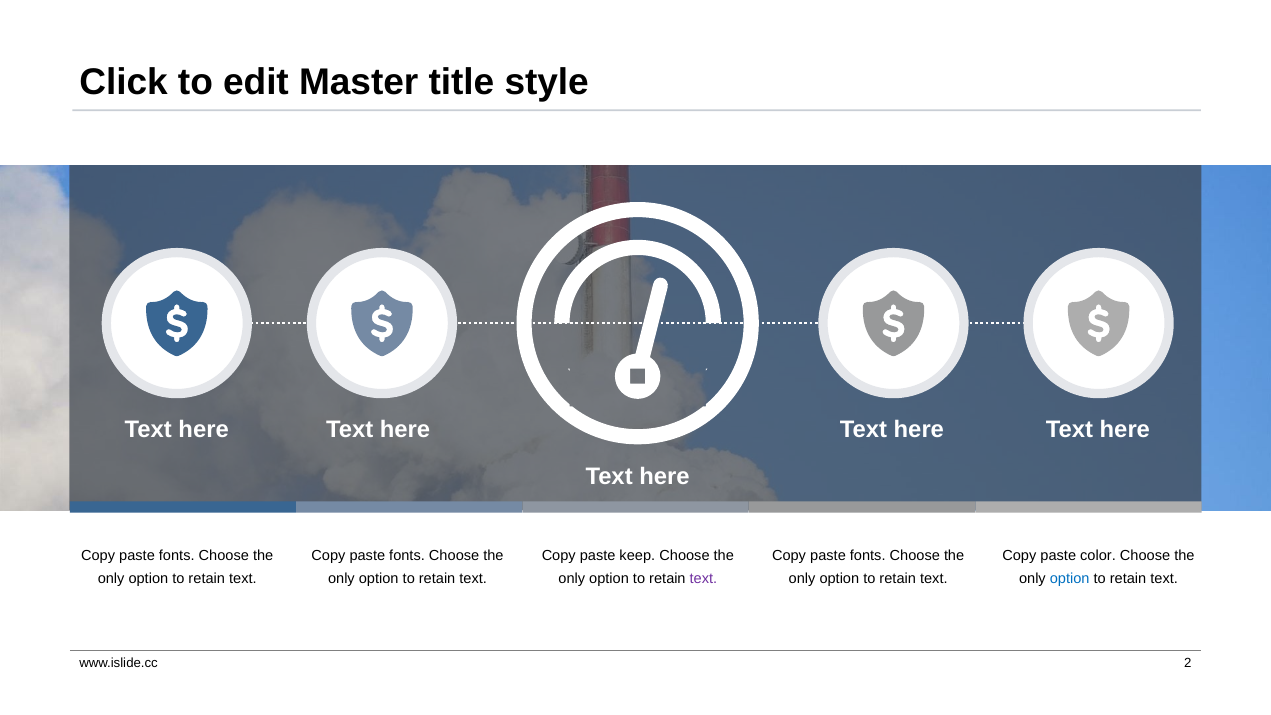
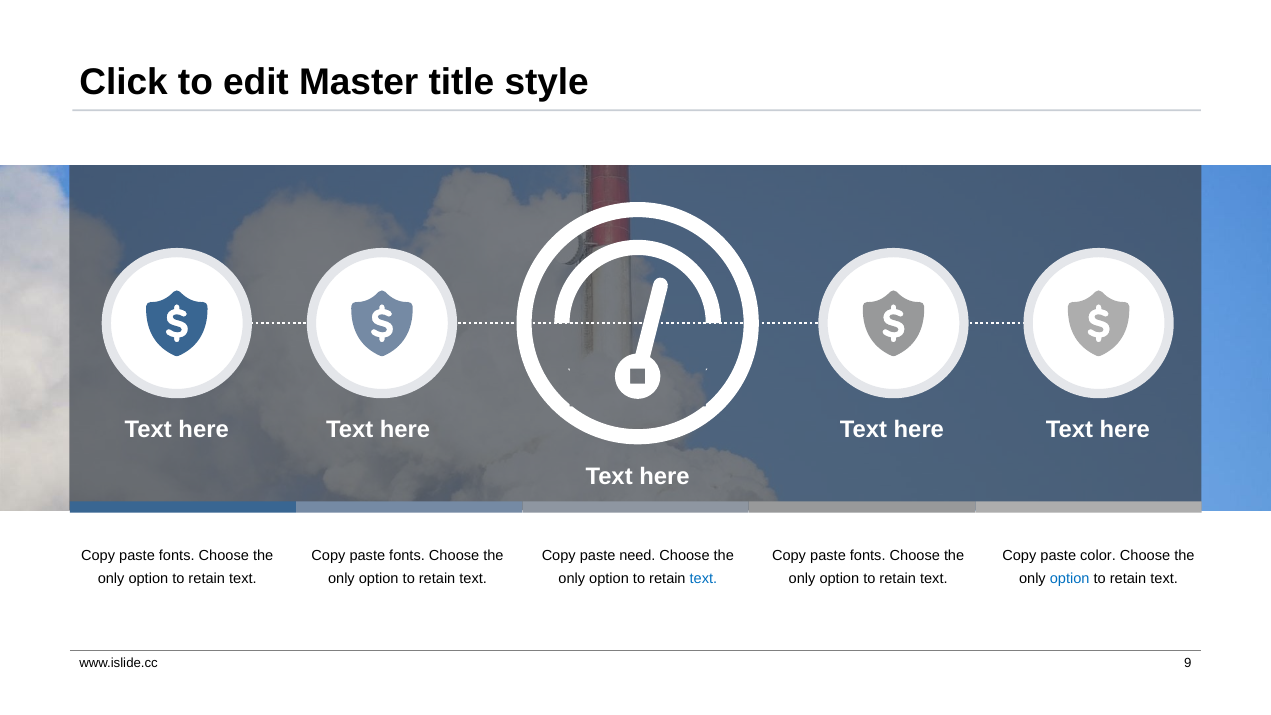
keep: keep -> need
text at (703, 578) colour: purple -> blue
2: 2 -> 9
